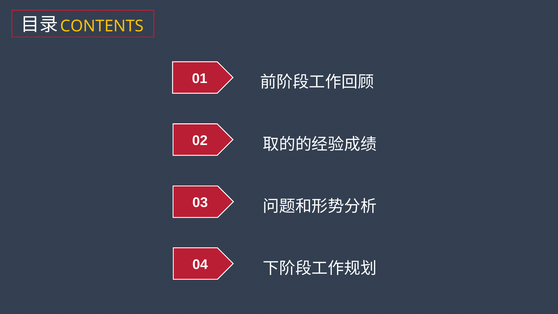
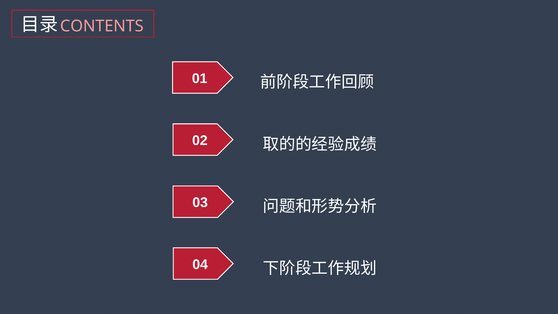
CONTENTS colour: yellow -> pink
